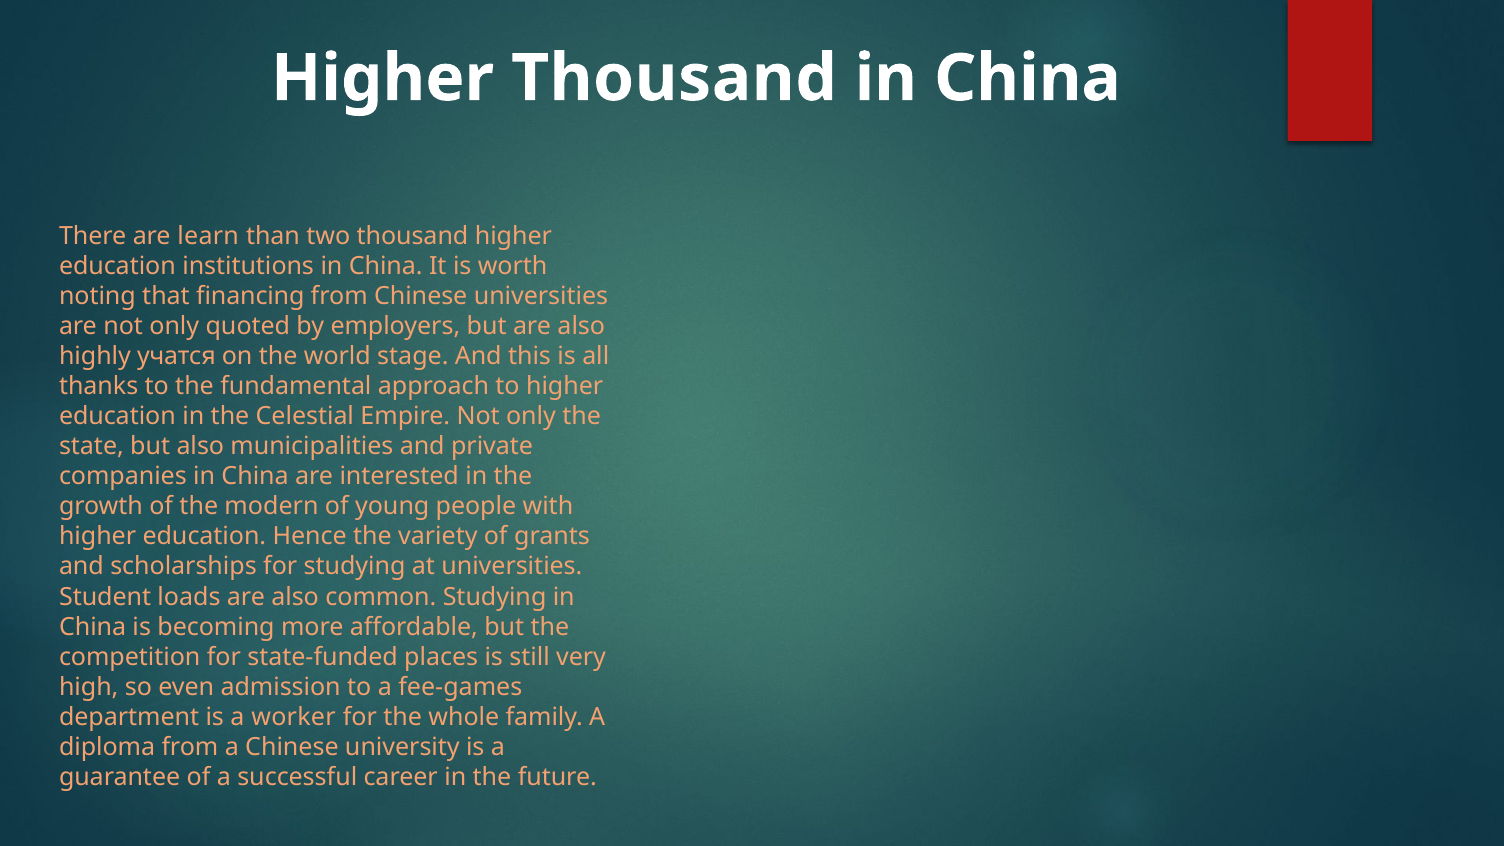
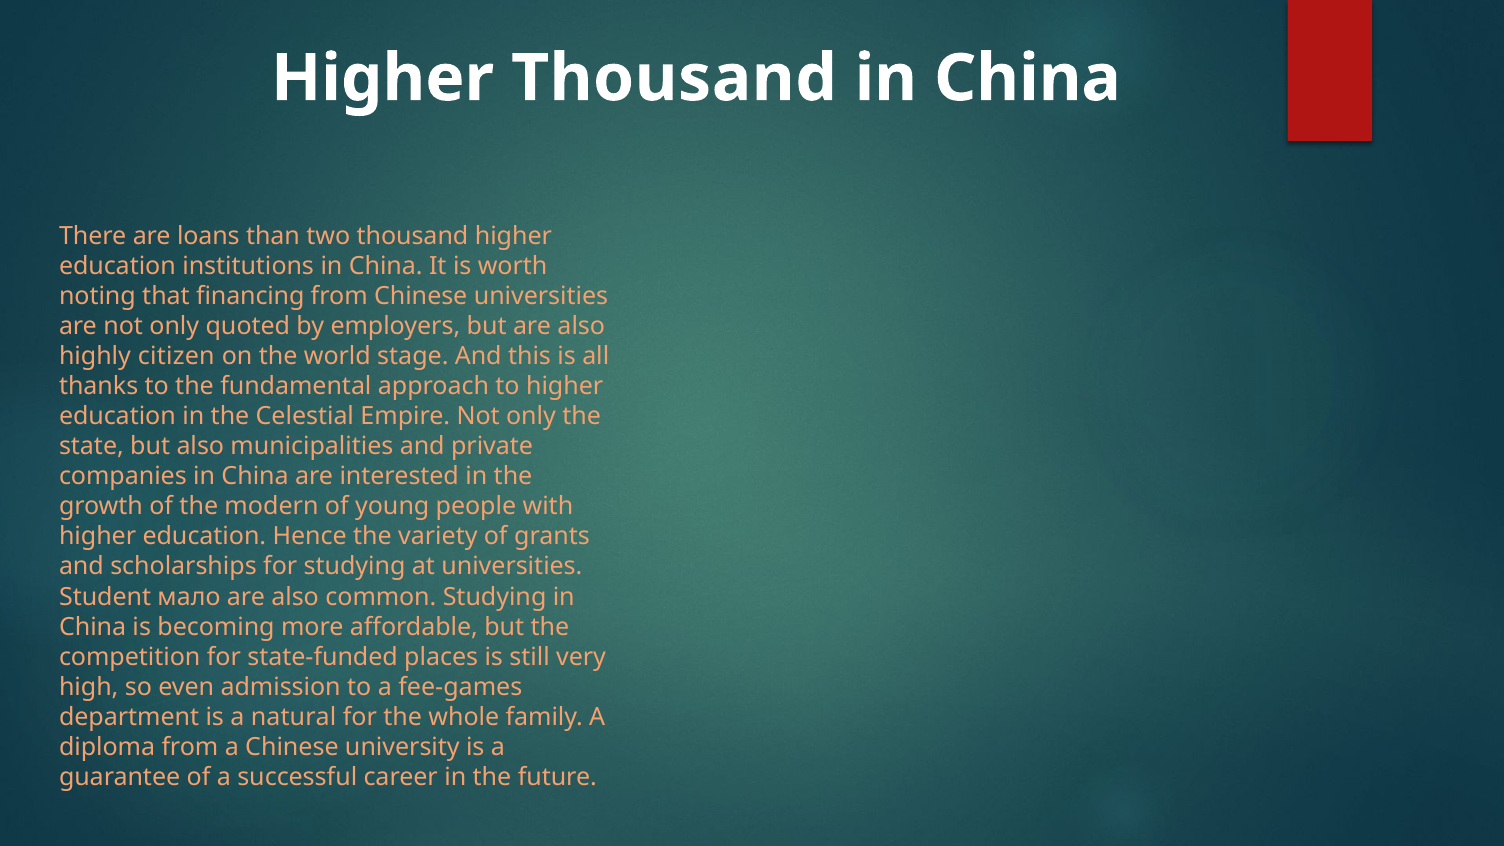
learn: learn -> loans
учатся: учатся -> citizen
loads: loads -> мало
worker: worker -> natural
